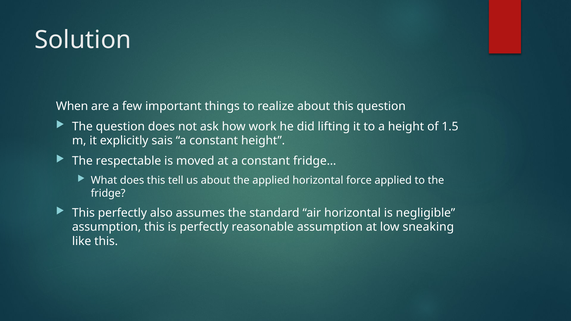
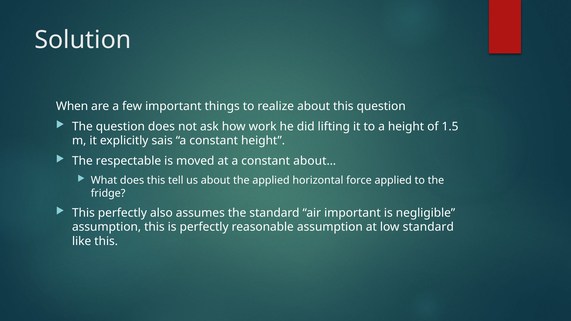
fridge…: fridge… -> about…
air horizontal: horizontal -> important
low sneaking: sneaking -> standard
